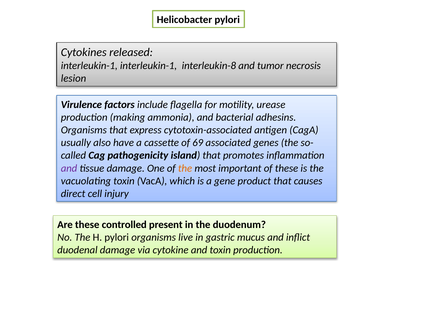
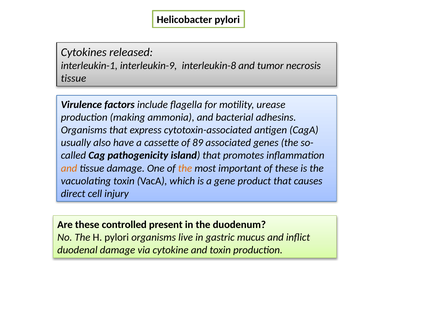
interleukin-1 interleukin-1: interleukin-1 -> interleukin-9
lesion at (74, 79): lesion -> tissue
69: 69 -> 89
and at (69, 169) colour: purple -> orange
